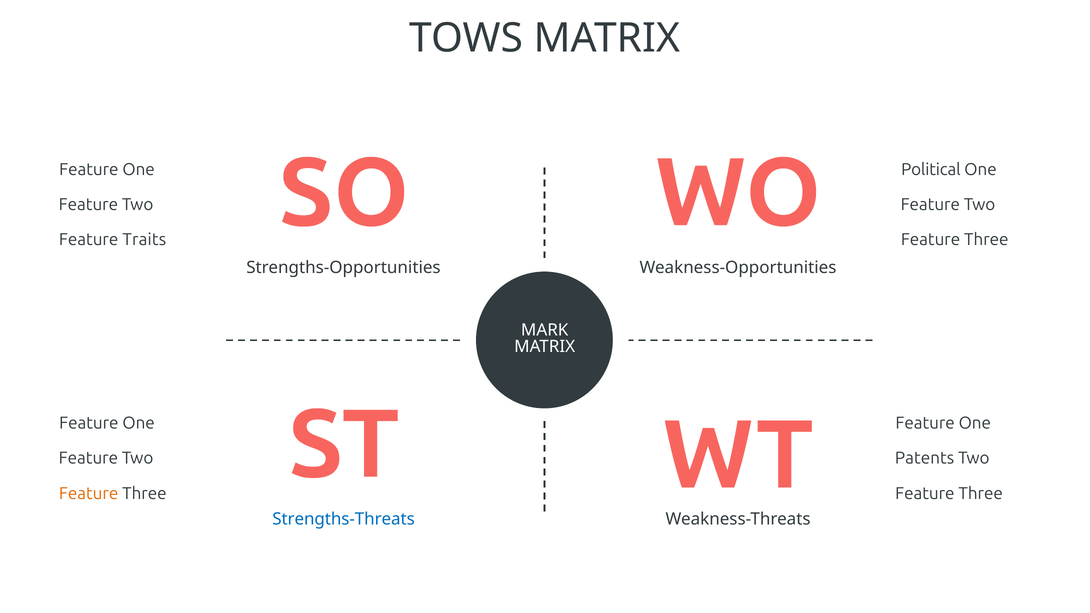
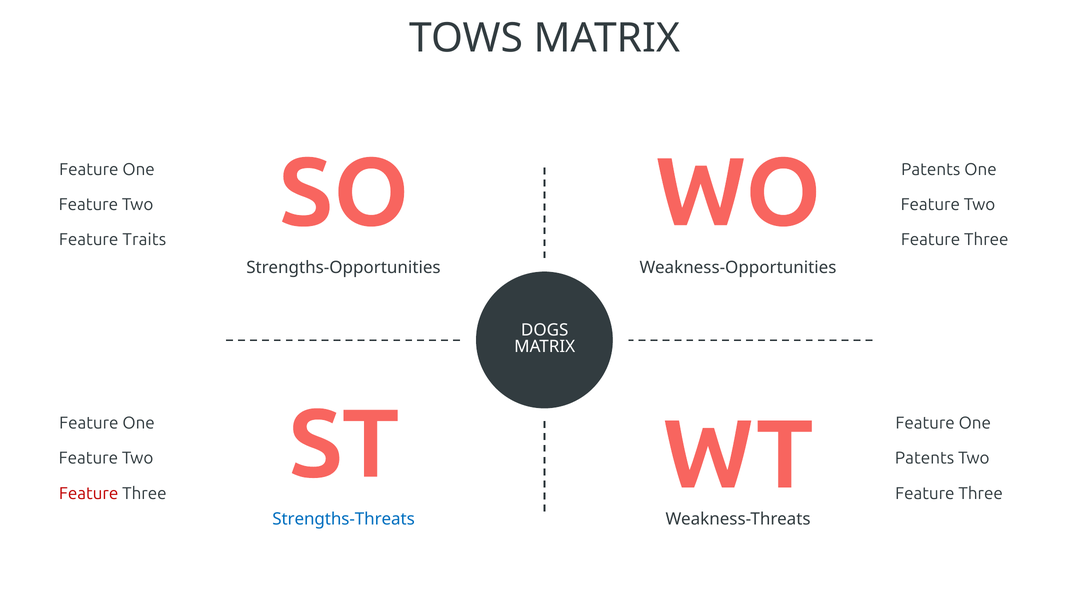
Political at (931, 170): Political -> Patents
MARK: MARK -> DOGS
Feature at (89, 494) colour: orange -> red
